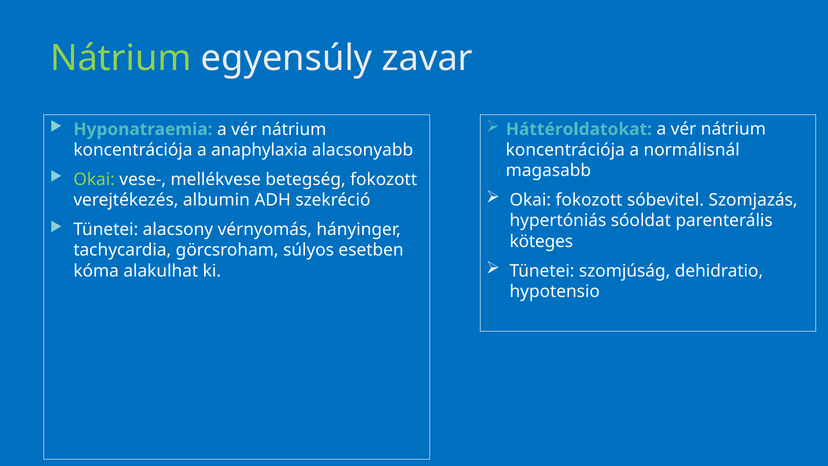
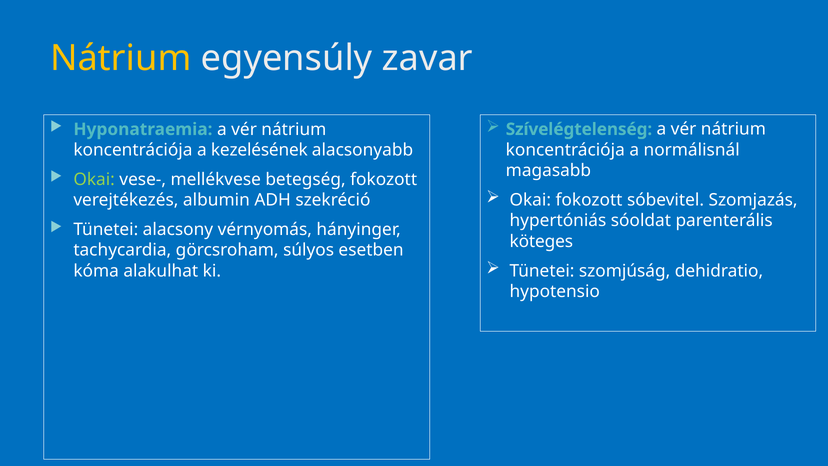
Nátrium at (121, 58) colour: light green -> yellow
Háttéroldatokat: Háttéroldatokat -> Szívelégtelenség
anaphylaxia: anaphylaxia -> kezelésének
